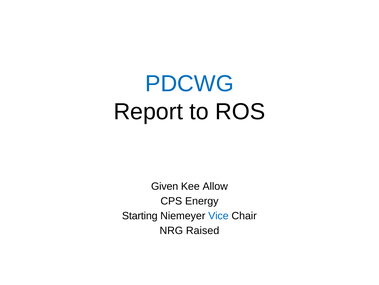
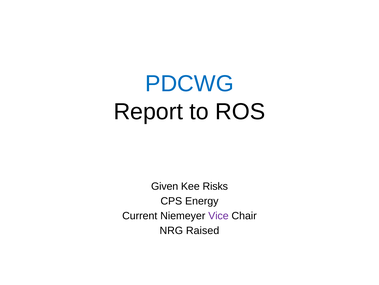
Allow: Allow -> Risks
Starting: Starting -> Current
Vice colour: blue -> purple
